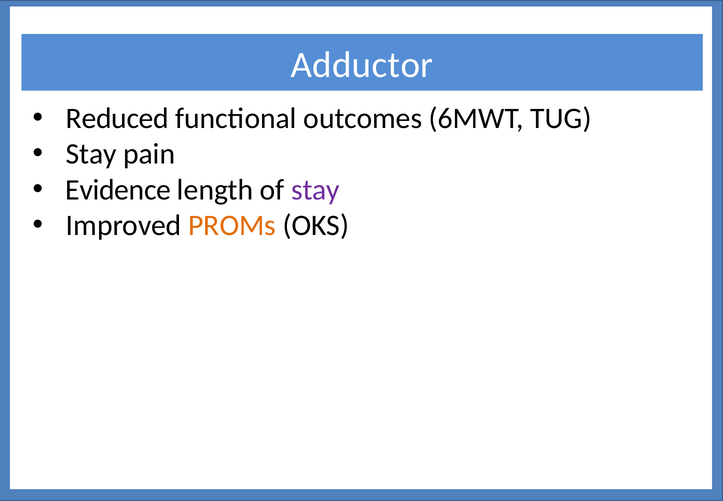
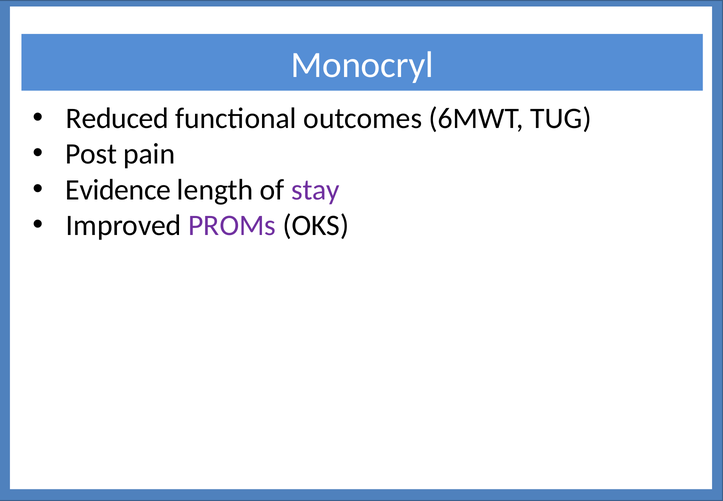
Adductor: Adductor -> Monocryl
Stay at (91, 154): Stay -> Post
PROMs colour: orange -> purple
